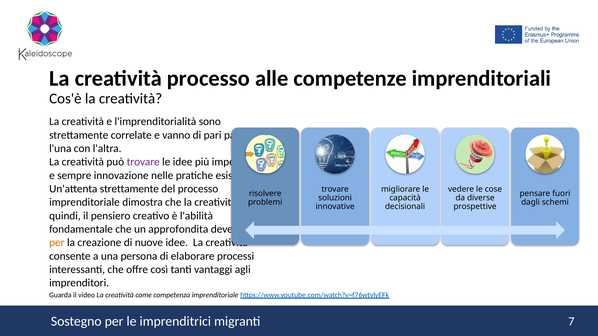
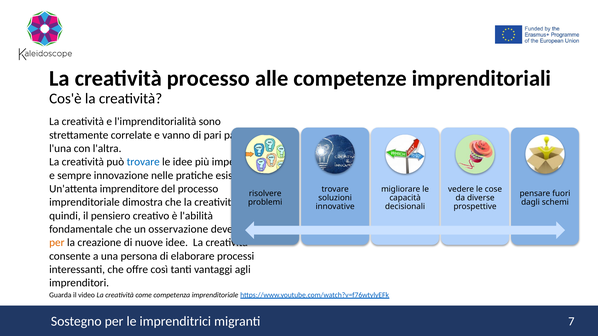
trovare at (143, 162) colour: purple -> blue
Un'attenta strettamente: strettamente -> imprenditore
approfondita: approfondita -> osservazione
